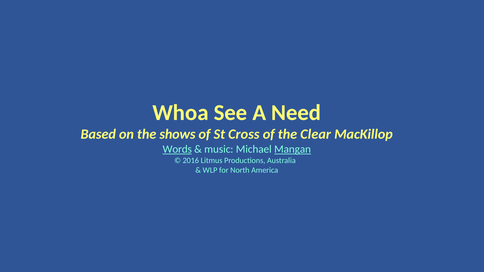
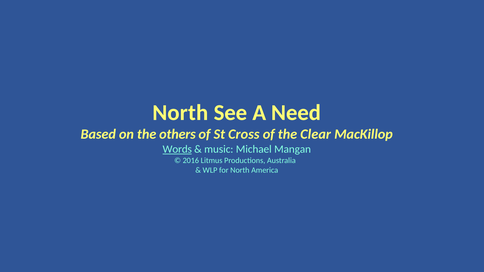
Whoa at (180, 113): Whoa -> North
shows: shows -> others
Mangan underline: present -> none
